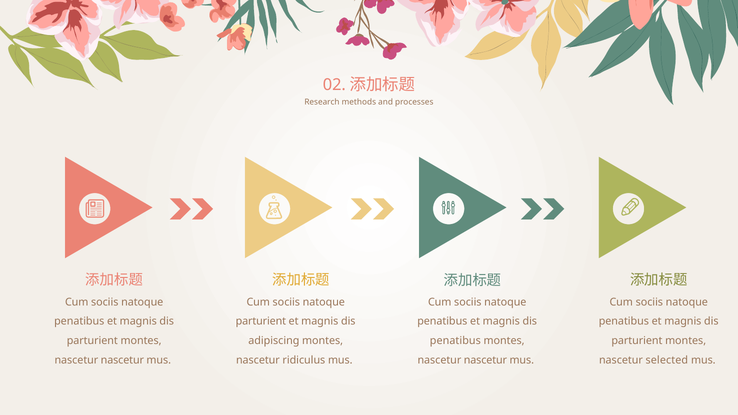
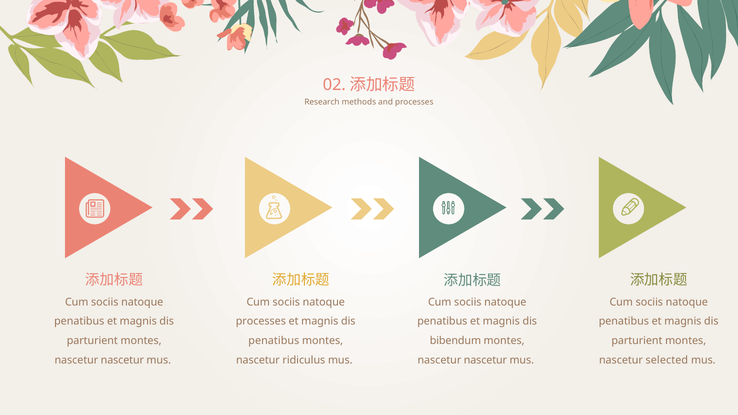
parturient at (261, 321): parturient -> processes
adipiscing at (274, 341): adipiscing -> penatibus
penatibus at (455, 341): penatibus -> bibendum
